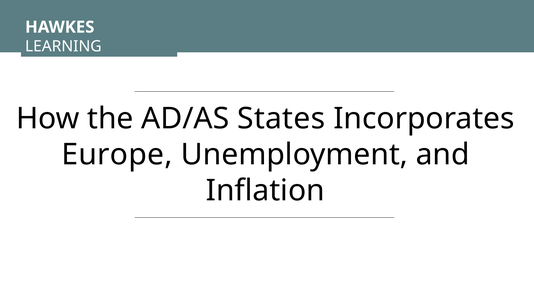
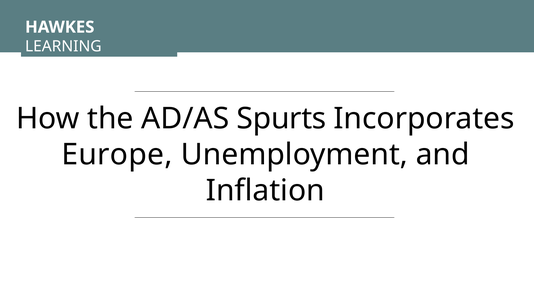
States: States -> Spurts
